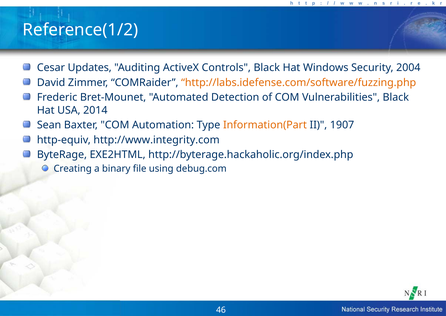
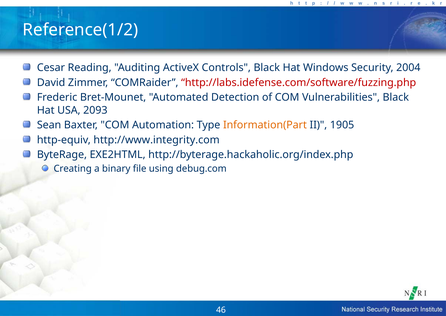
Updates: Updates -> Reading
http://labs.idefense.com/software/fuzzing.php colour: orange -> red
2014: 2014 -> 2093
1907: 1907 -> 1905
